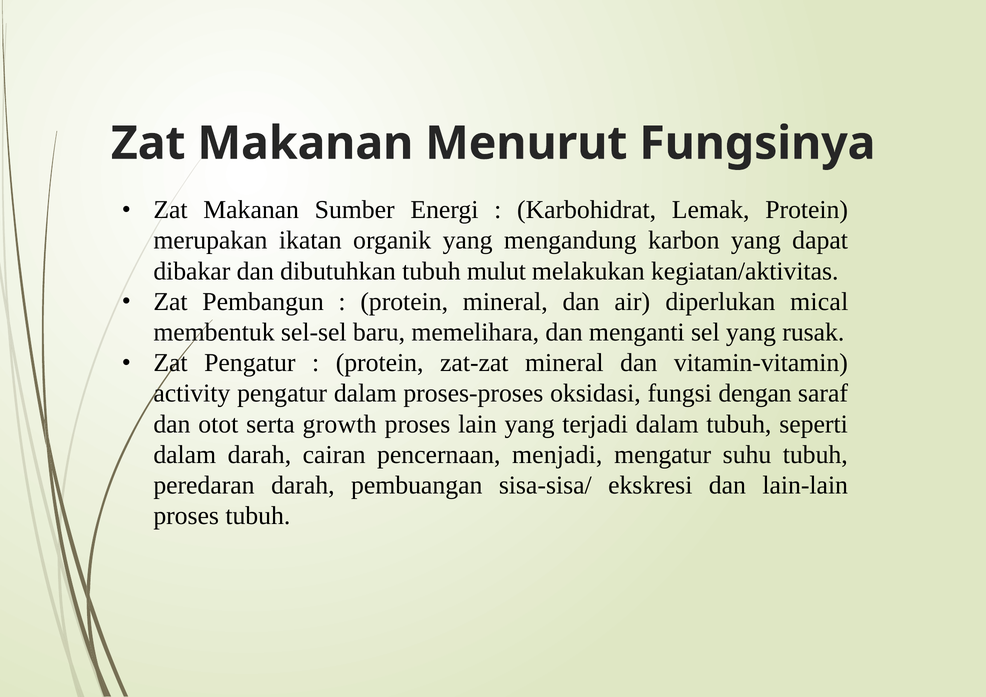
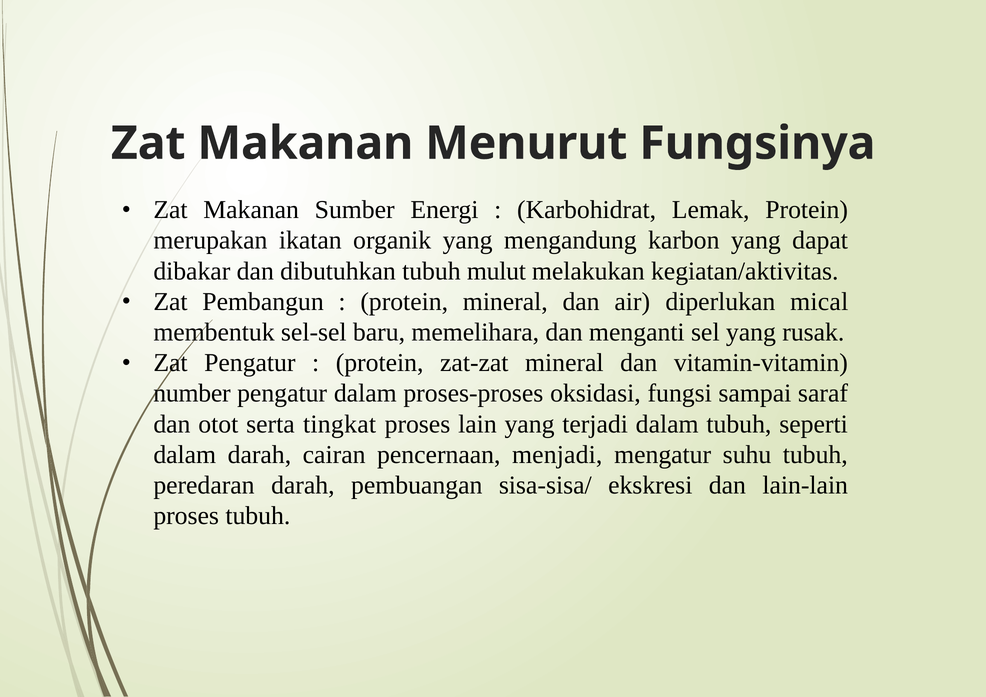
activity: activity -> number
dengan: dengan -> sampai
growth: growth -> tingkat
